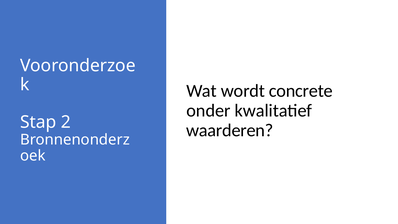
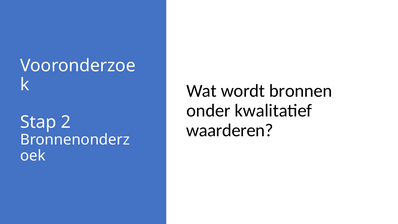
concrete: concrete -> bronnen
